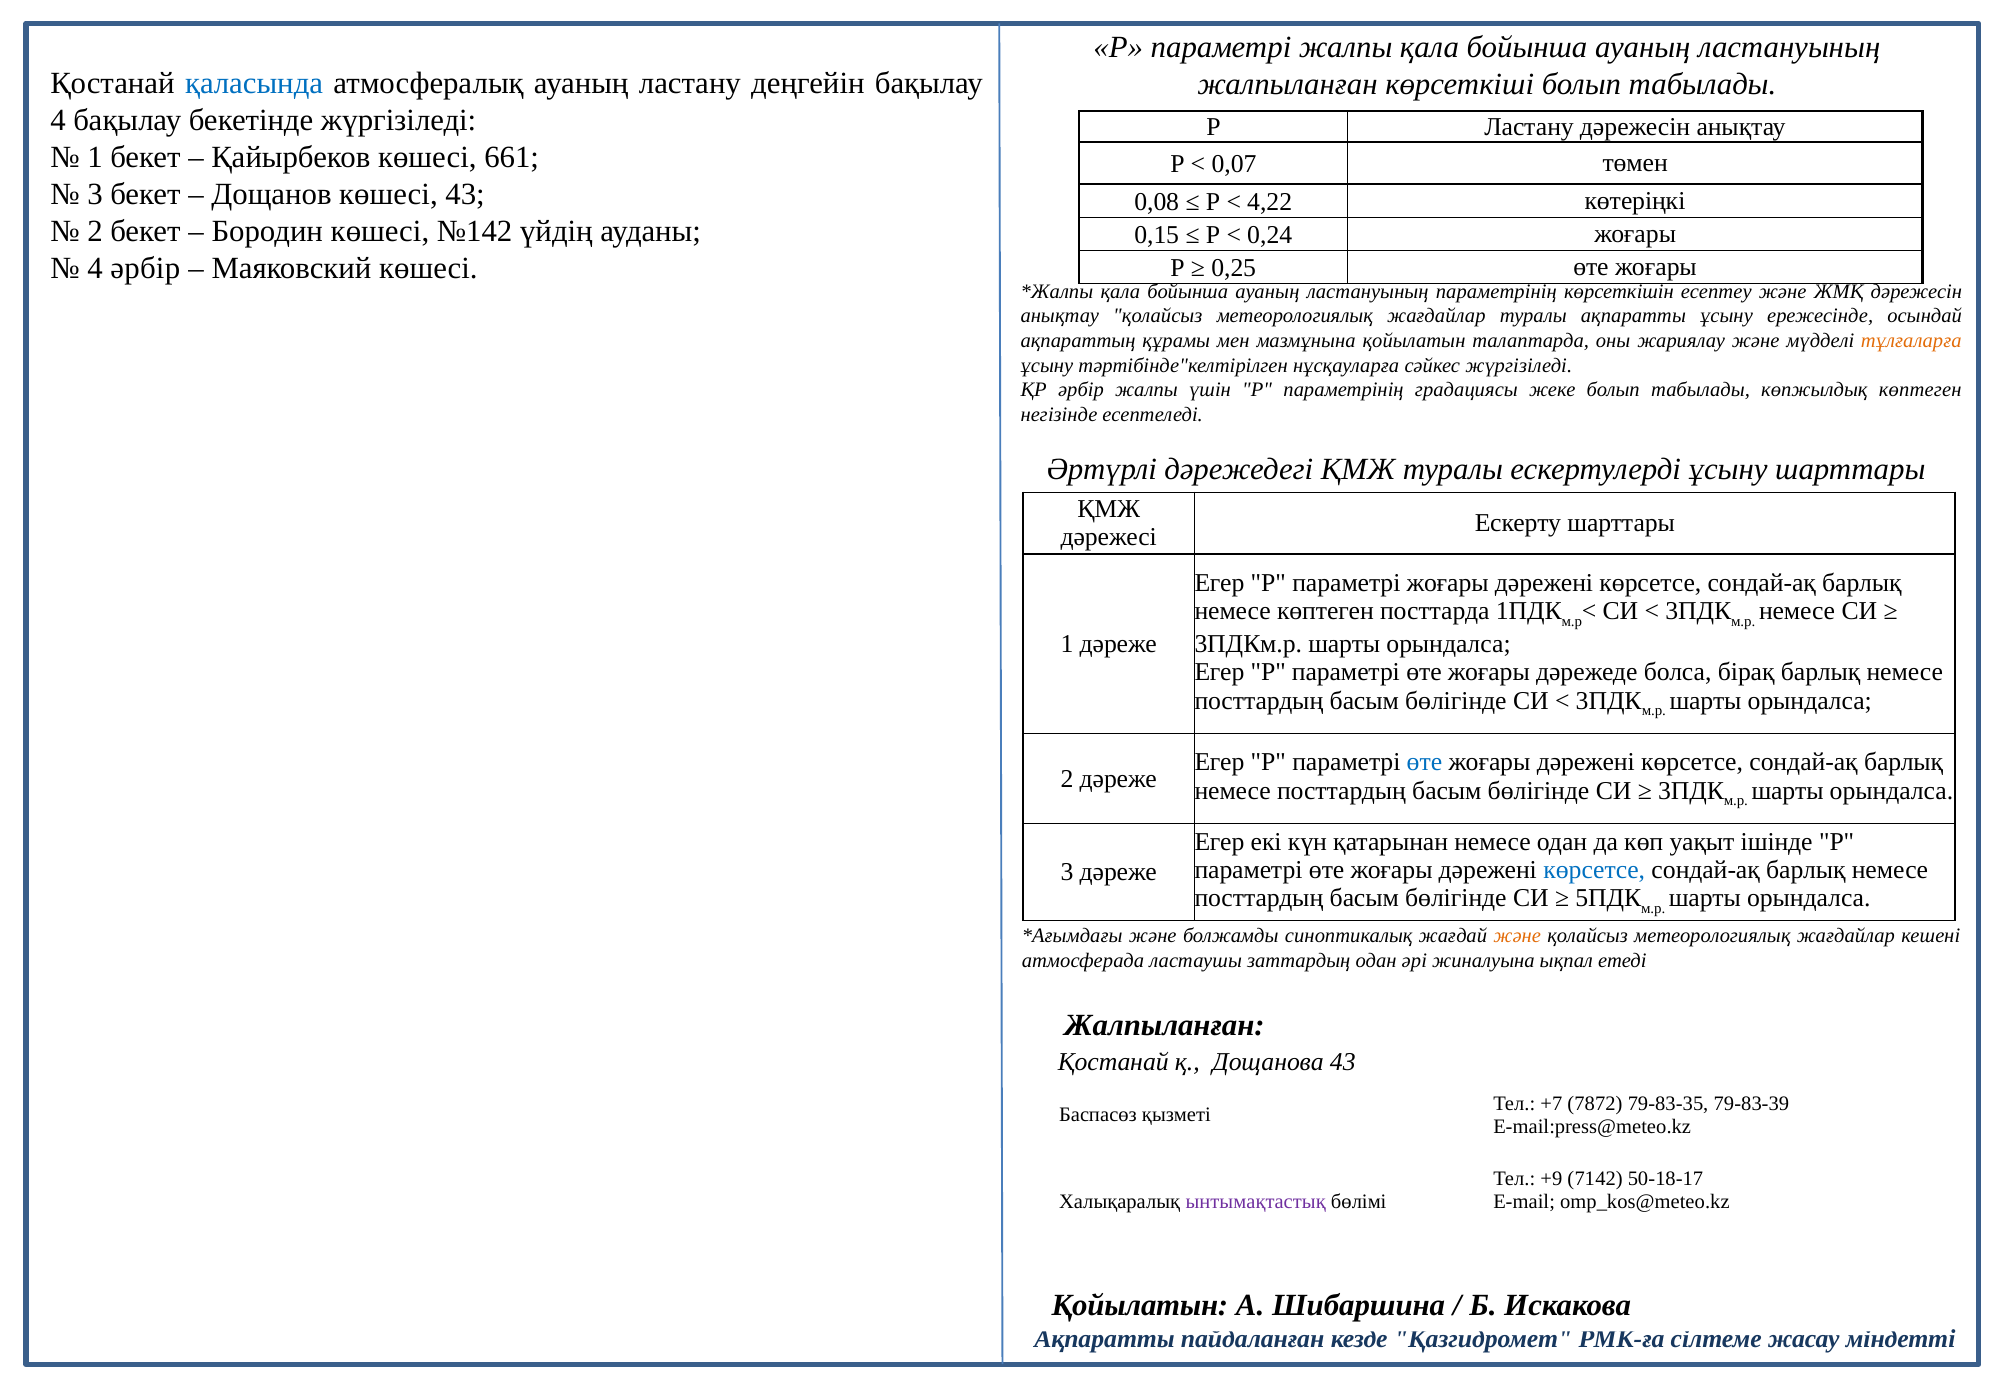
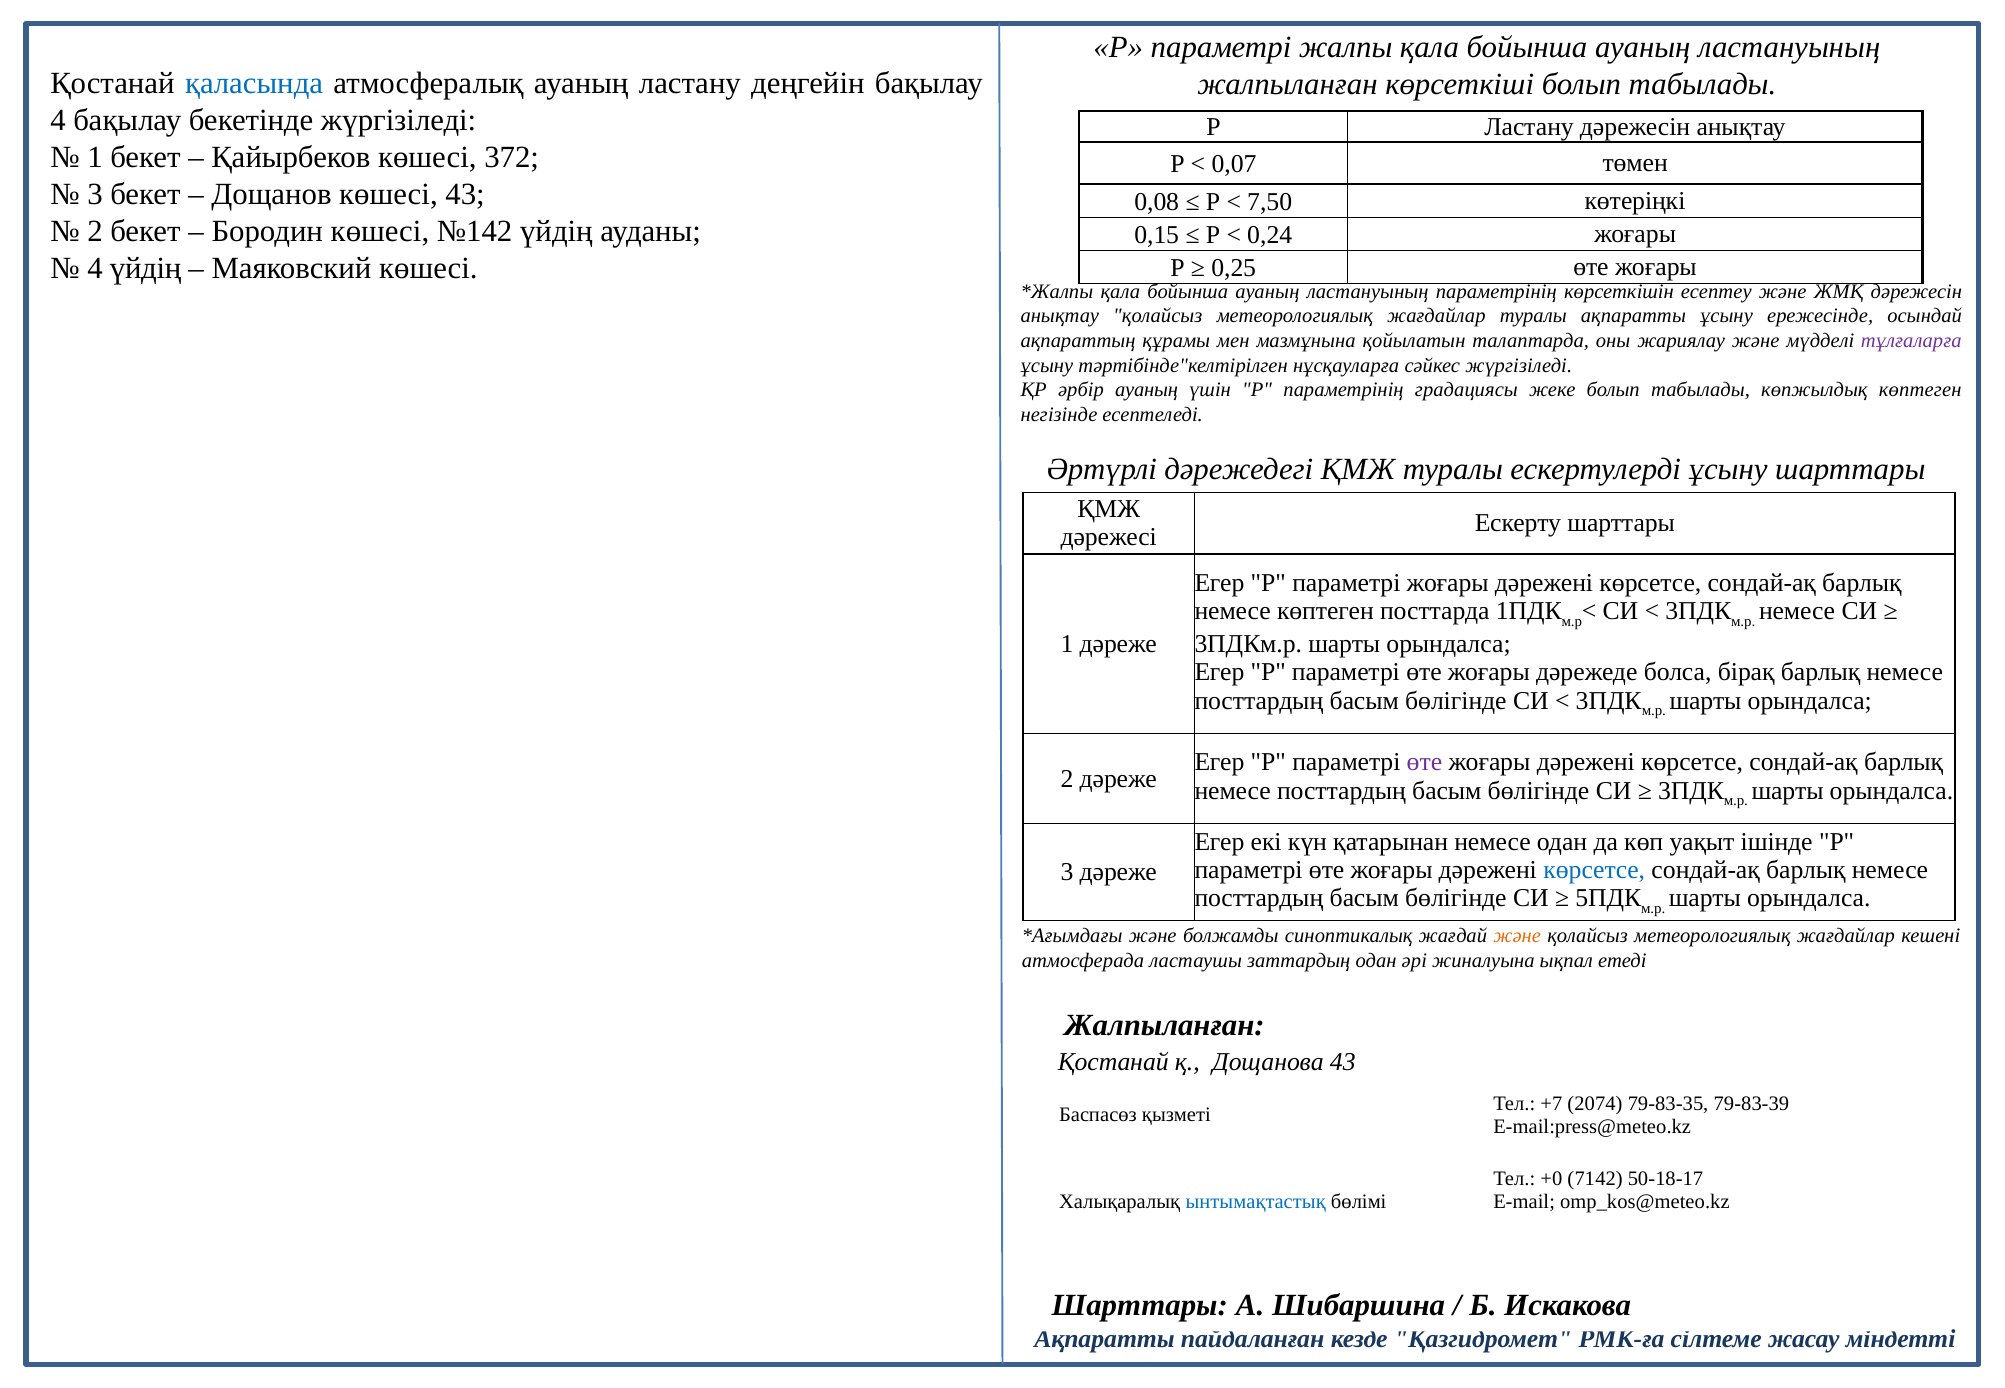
661: 661 -> 372
4,22: 4,22 -> 7,50
4 әрбір: әрбір -> үйдің
тұлғаларға colour: orange -> purple
әрбір жалпы: жалпы -> ауаның
өте at (1424, 762) colour: blue -> purple
7872: 7872 -> 2074
+9: +9 -> +0
ынтымақтастық colour: purple -> blue
Қойылатын at (1140, 1305): Қойылатын -> Шарттары
